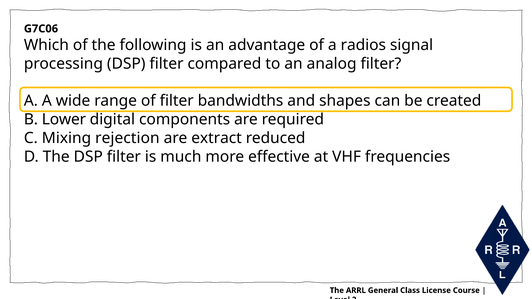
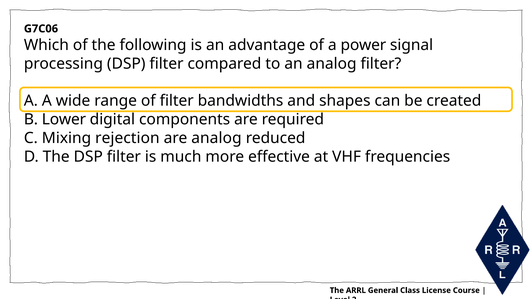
radios: radios -> power
are extract: extract -> analog
